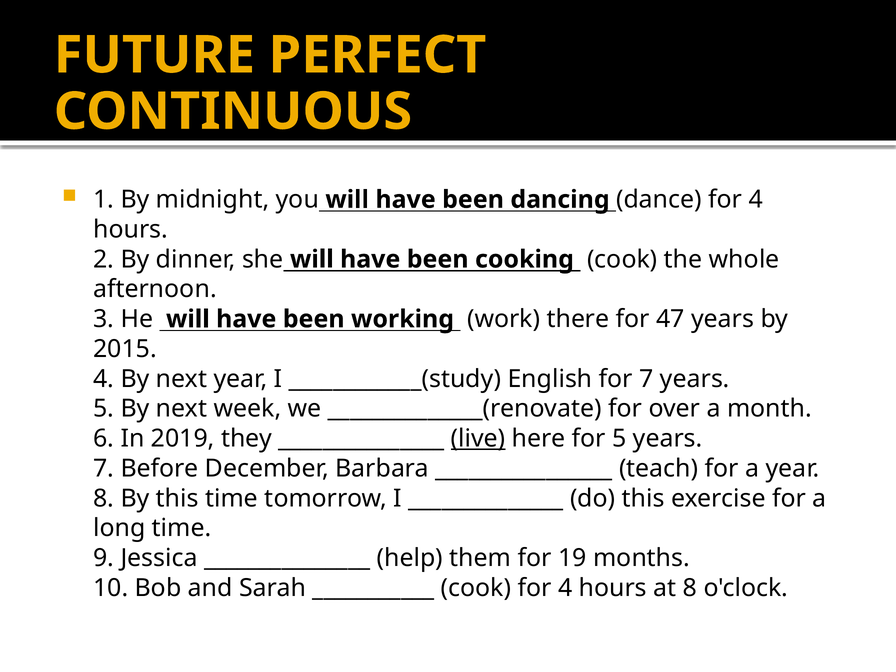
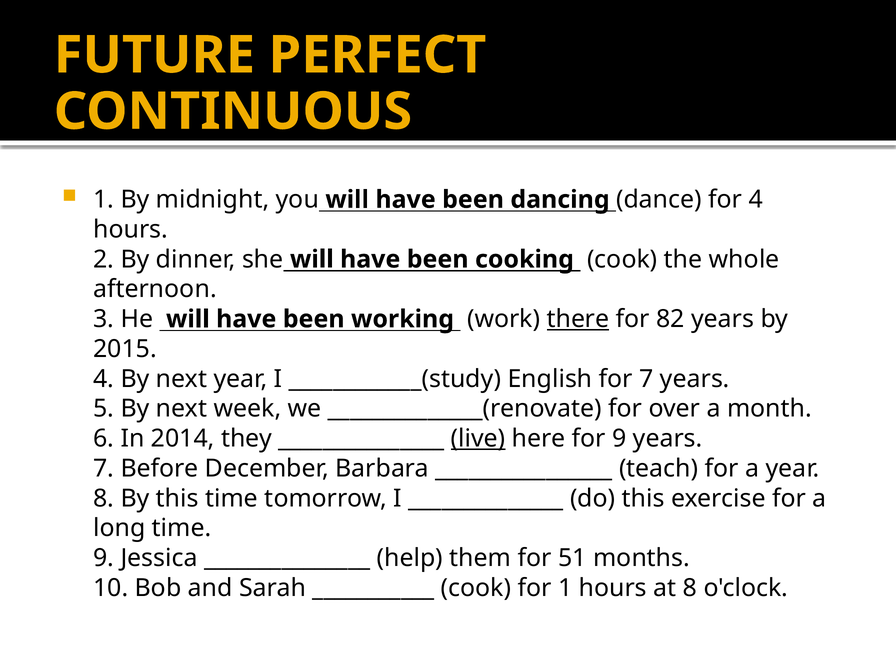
there underline: none -> present
47: 47 -> 82
2019: 2019 -> 2014
for 5: 5 -> 9
19: 19 -> 51
cook for 4: 4 -> 1
